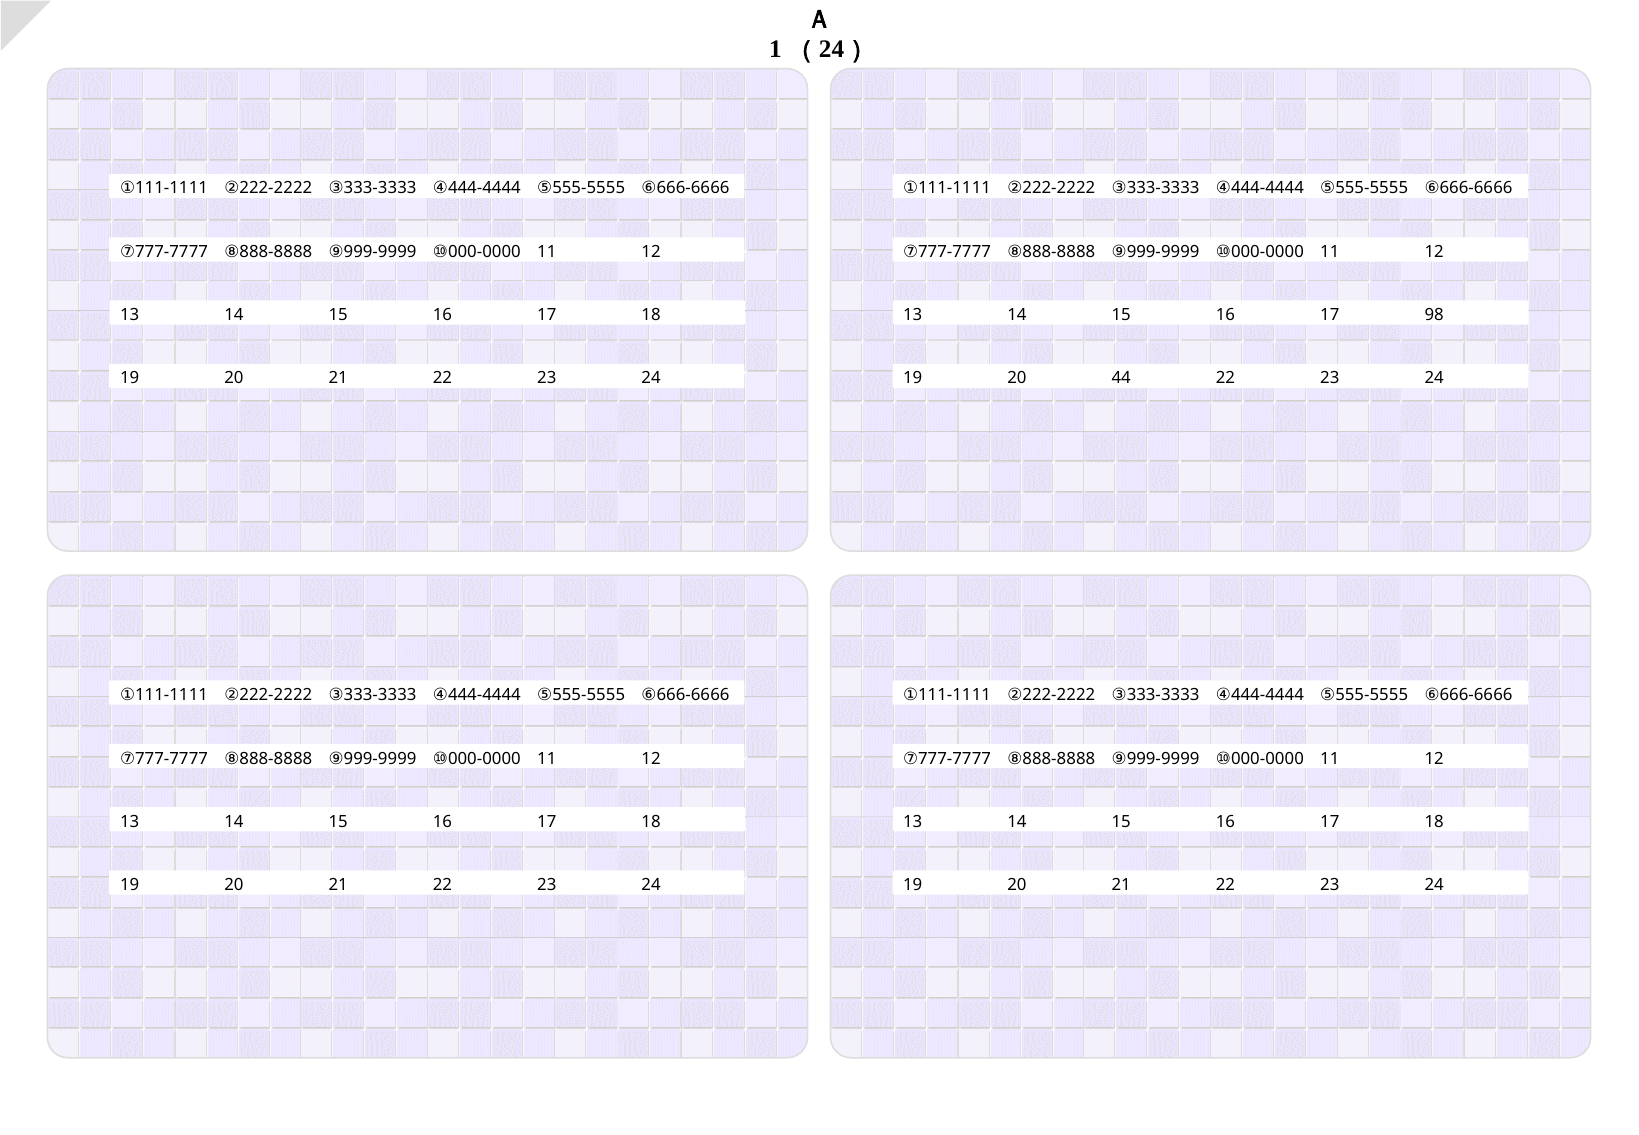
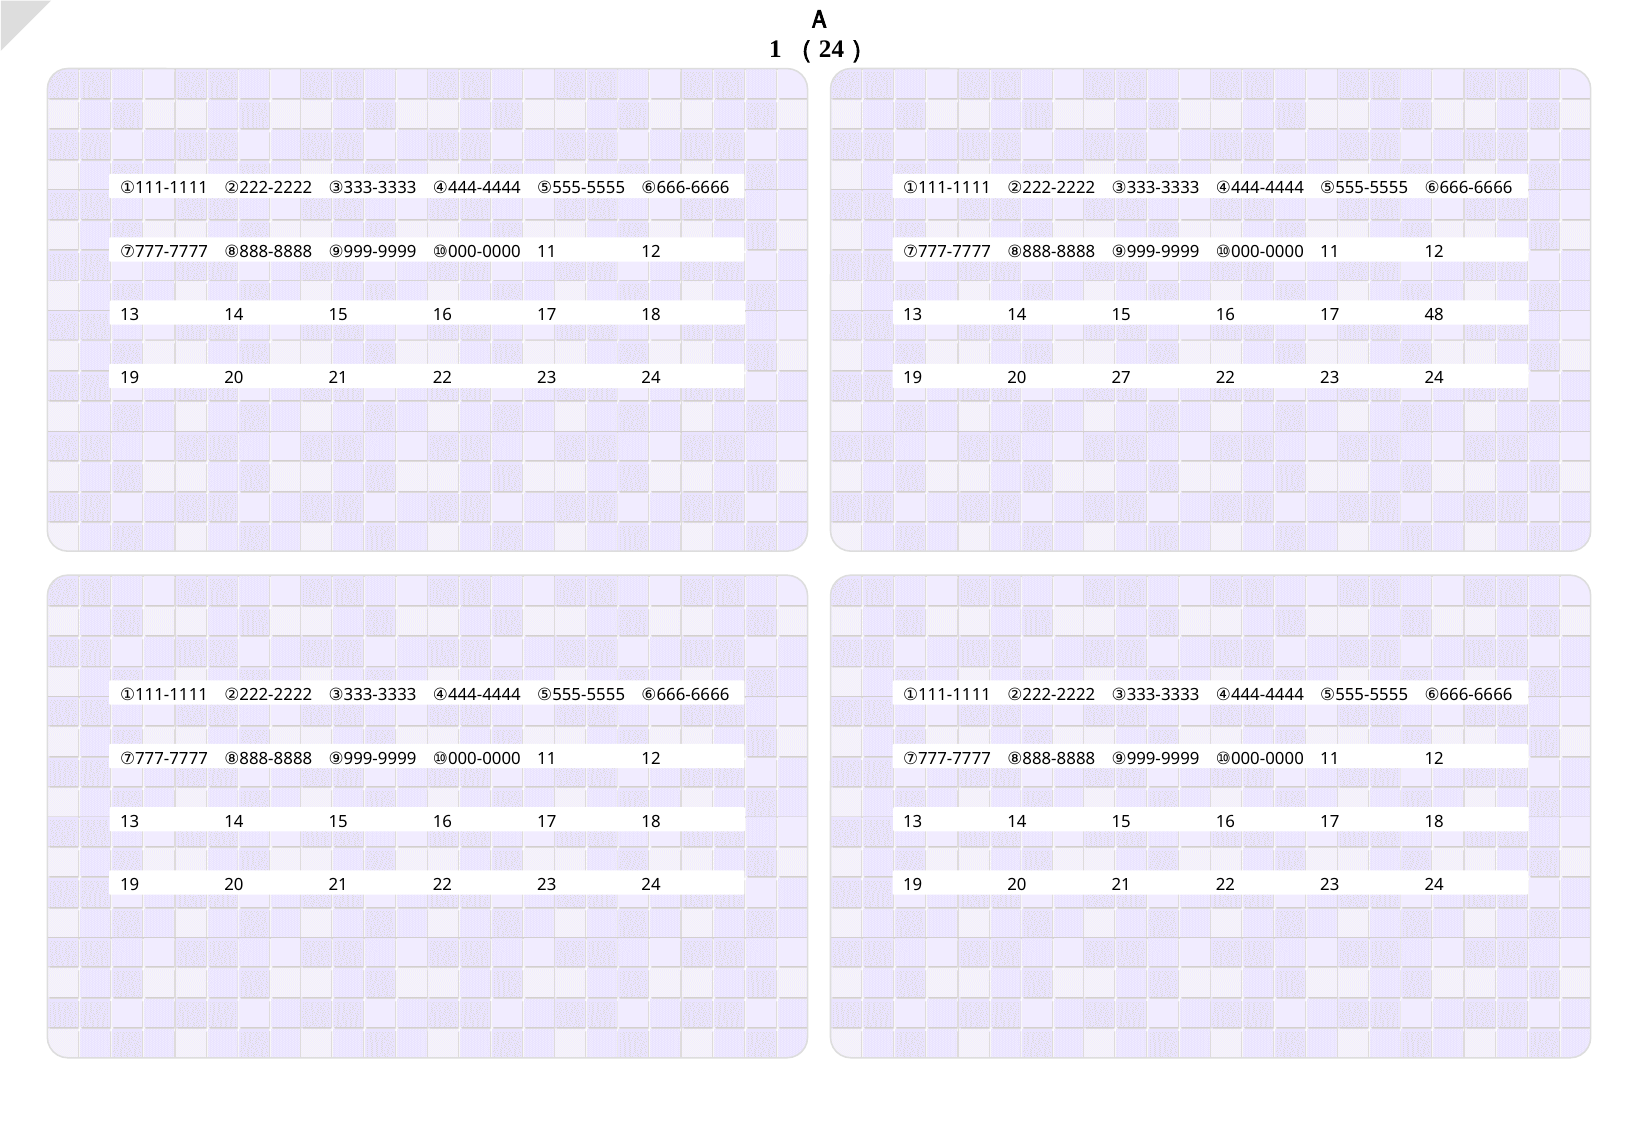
98: 98 -> 48
44: 44 -> 27
